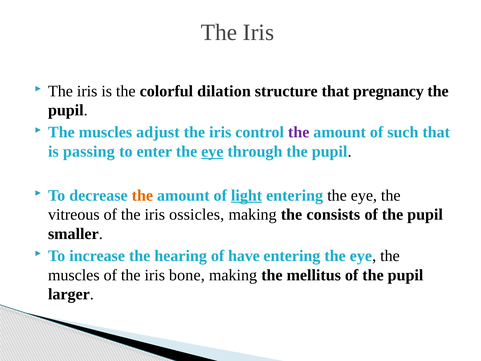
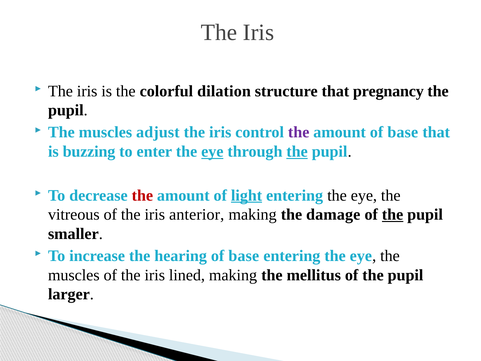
amount of such: such -> base
passing: passing -> buzzing
the at (297, 151) underline: none -> present
the at (142, 195) colour: orange -> red
ossicles: ossicles -> anterior
consists: consists -> damage
the at (393, 214) underline: none -> present
have at (244, 256): have -> base
bone: bone -> lined
